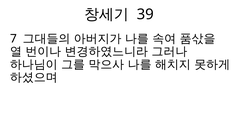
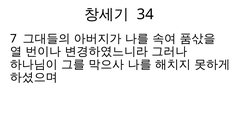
39: 39 -> 34
